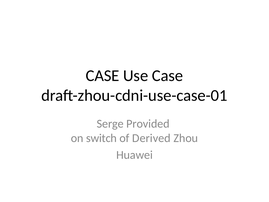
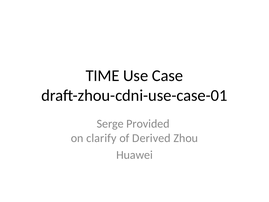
CASE at (103, 76): CASE -> TIME
switch: switch -> clarify
